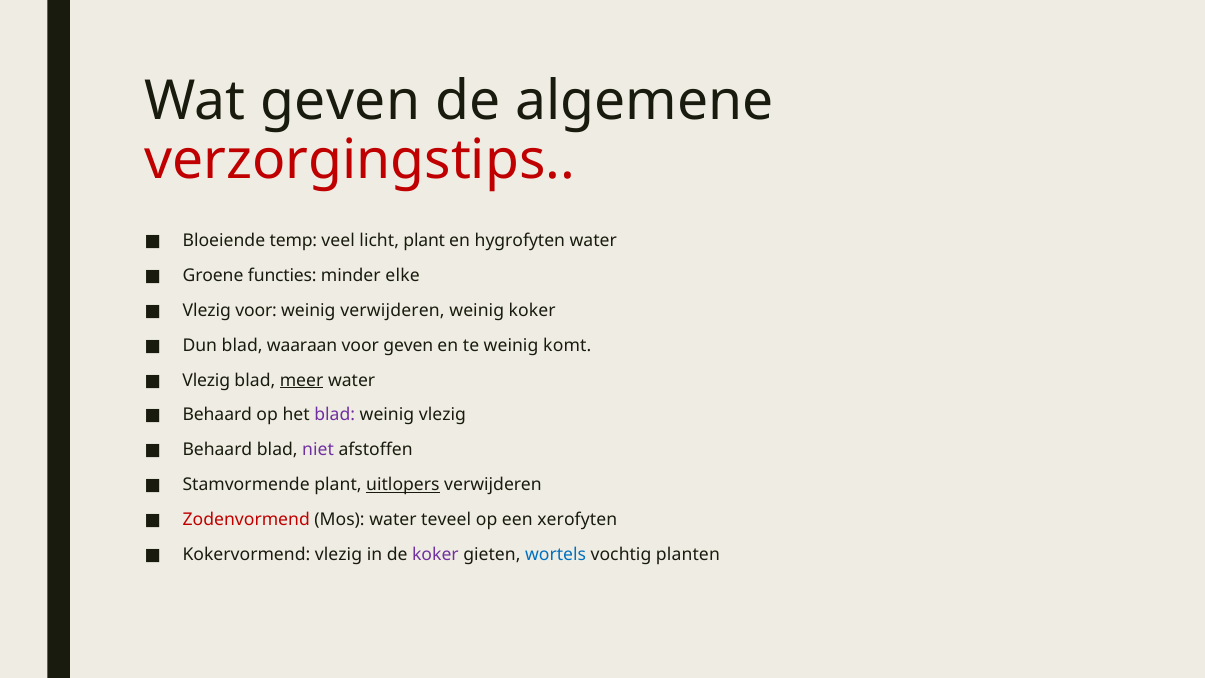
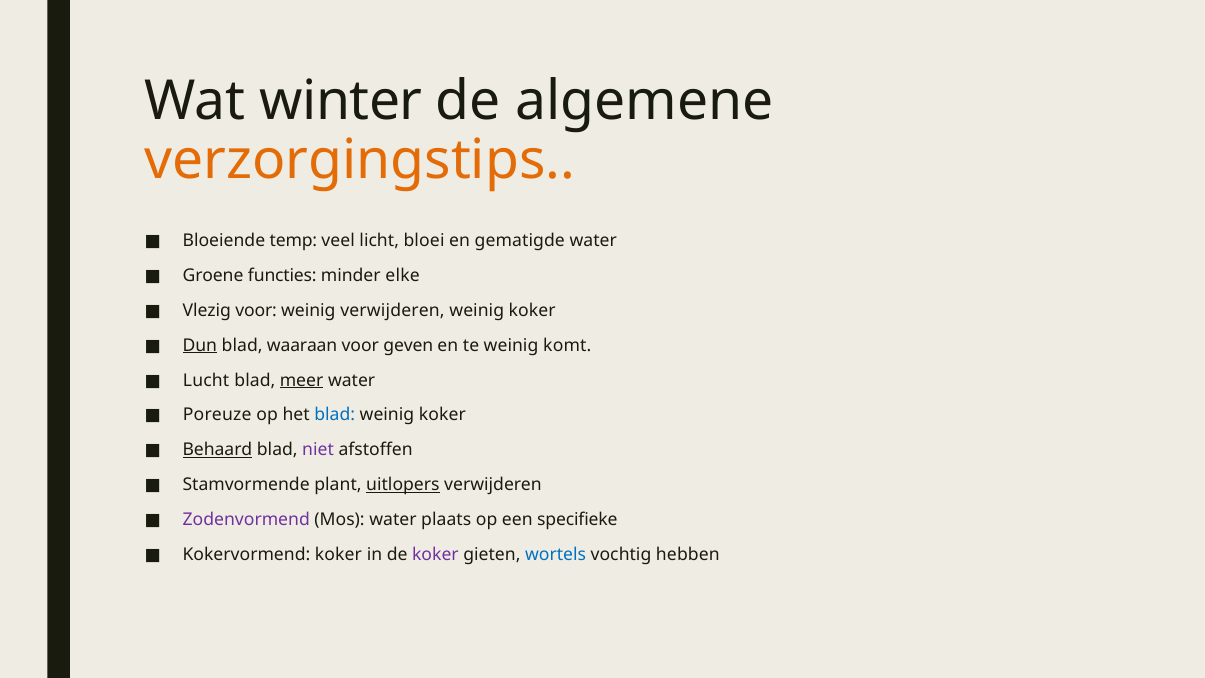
Wat geven: geven -> winter
verzorgingstips colour: red -> orange
licht plant: plant -> bloei
hygrofyten: hygrofyten -> gematigde
Dun underline: none -> present
Vlezig at (206, 380): Vlezig -> Lucht
Behaard at (217, 415): Behaard -> Poreuze
blad at (335, 415) colour: purple -> blue
vlezig at (442, 415): vlezig -> koker
Behaard at (217, 450) underline: none -> present
Zodenvormend colour: red -> purple
teveel: teveel -> plaats
xerofyten: xerofyten -> specifieke
Kokervormend vlezig: vlezig -> koker
planten: planten -> hebben
